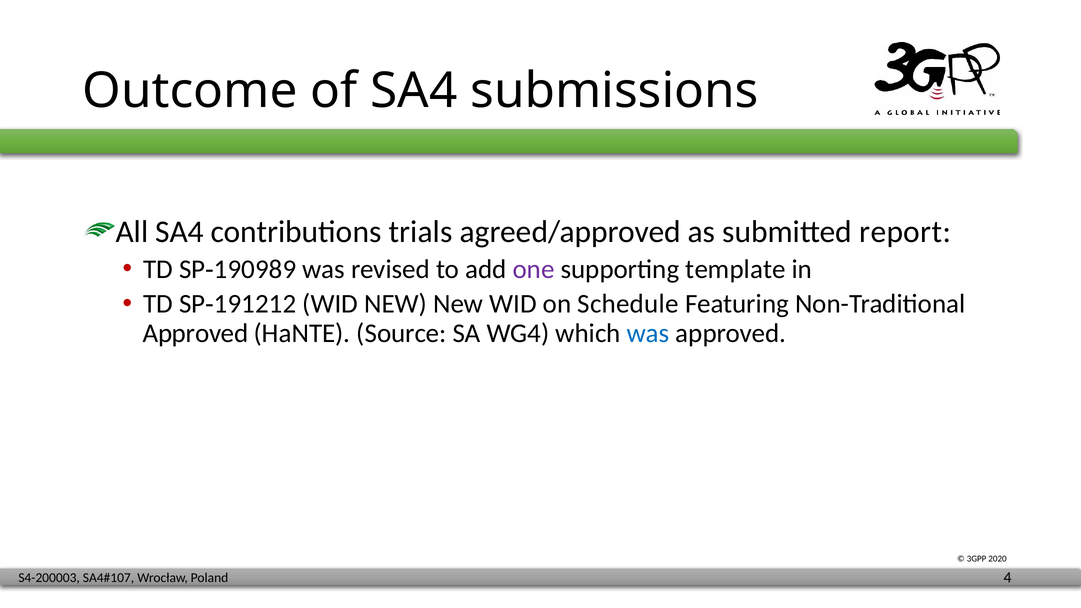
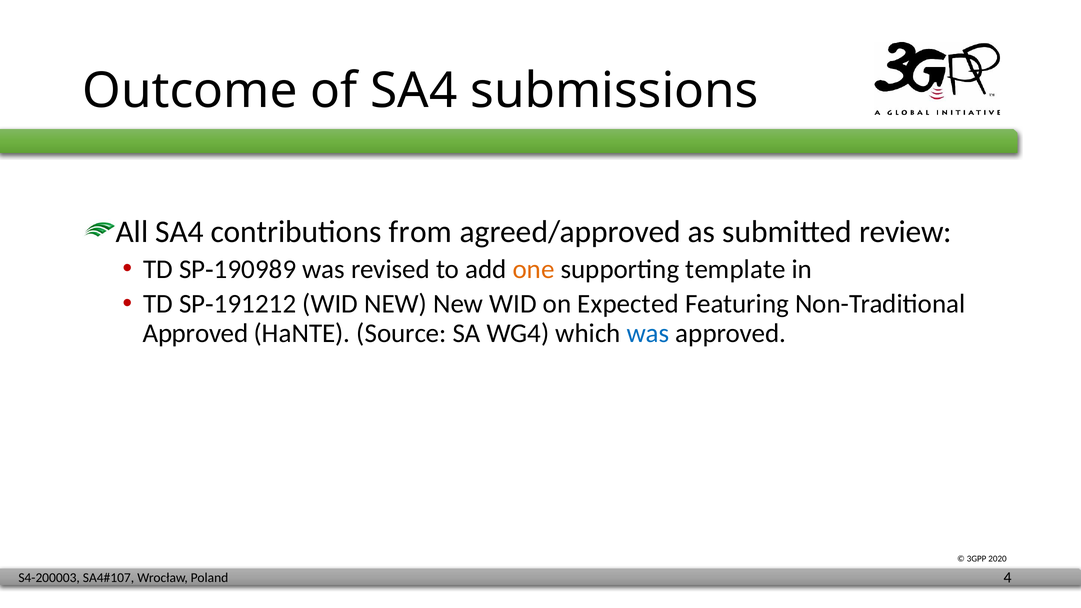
trials: trials -> from
report: report -> review
one colour: purple -> orange
Schedule: Schedule -> Expected
